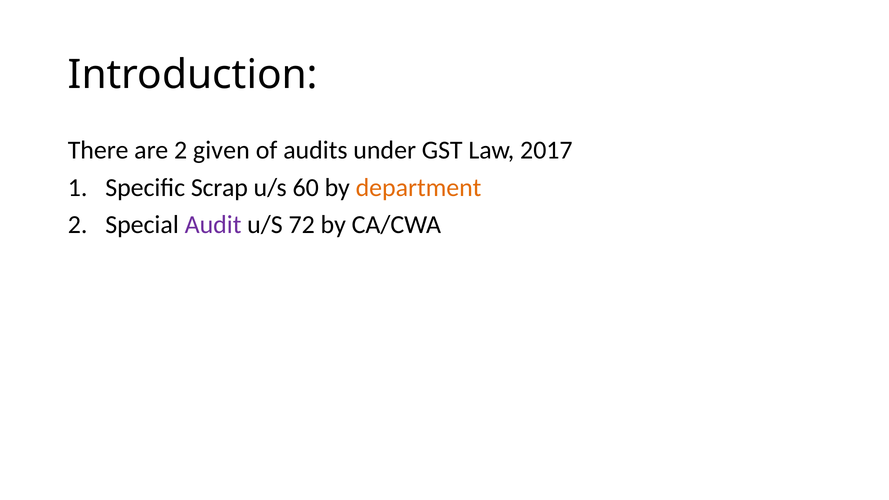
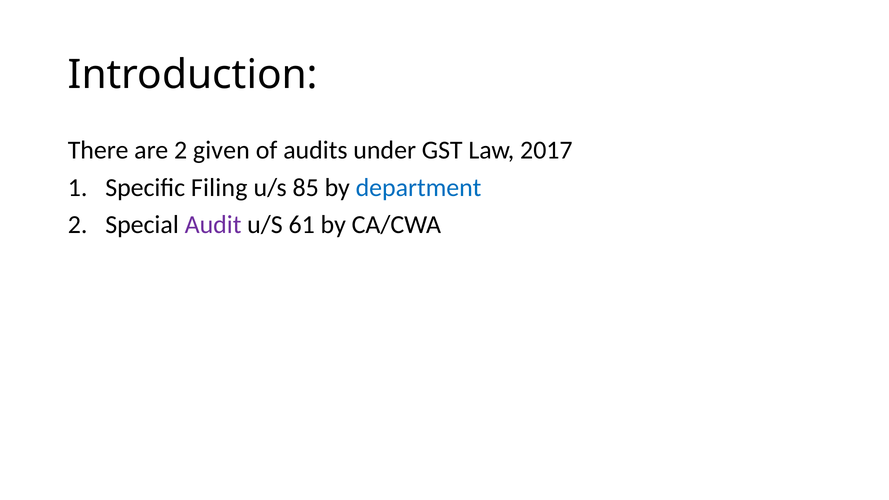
Scrap: Scrap -> Filing
60: 60 -> 85
department colour: orange -> blue
72: 72 -> 61
